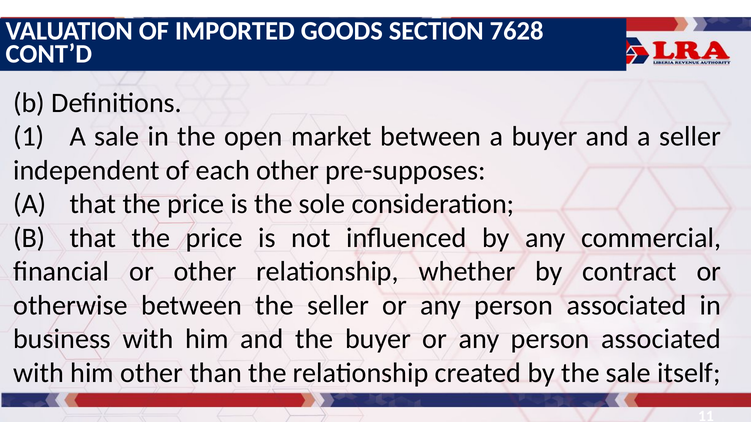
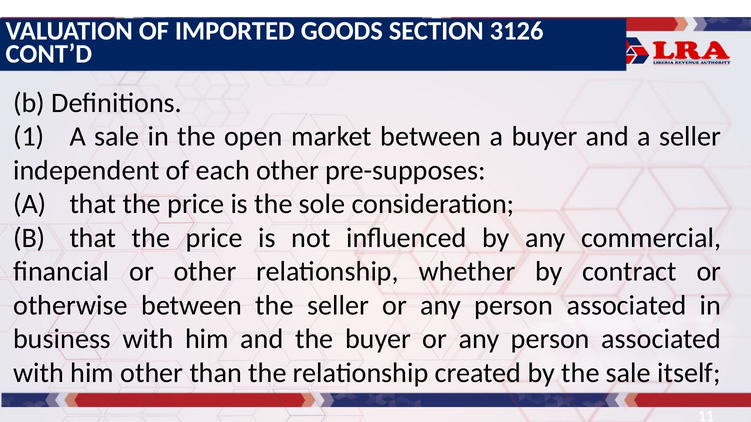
7628: 7628 -> 3126
